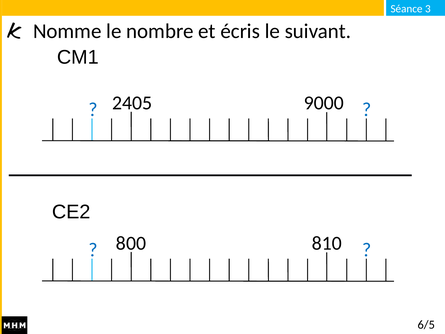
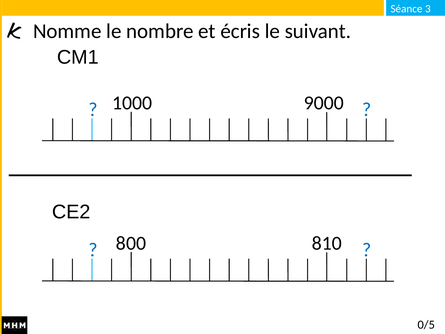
2405: 2405 -> 1000
6/5: 6/5 -> 0/5
